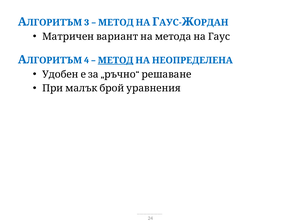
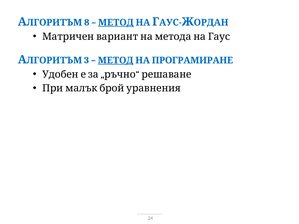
3: 3 -> 8
МЕТОД at (116, 23) underline: none -> present
4: 4 -> 3
НЕОПРЕДЕЛЕНА: НЕОПРЕДЕЛЕНА -> ПРОГРАМИРАНЕ
